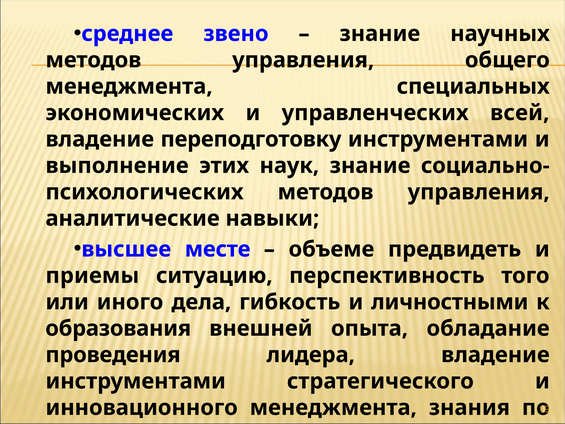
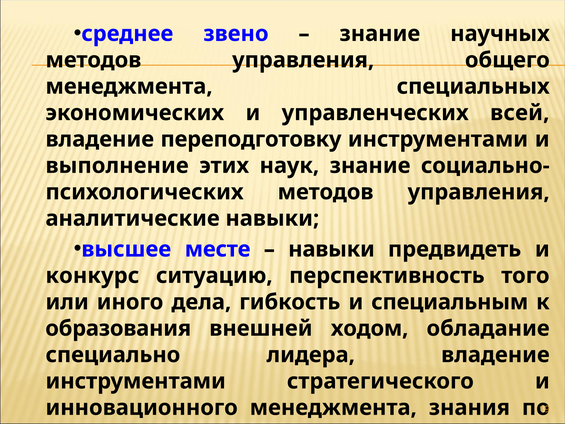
объеме at (331, 249): объеме -> навыки
приемы: приемы -> конкурс
и личностными: личностными -> специальным
опыта: опыта -> ходом
проведения: проведения -> специально
